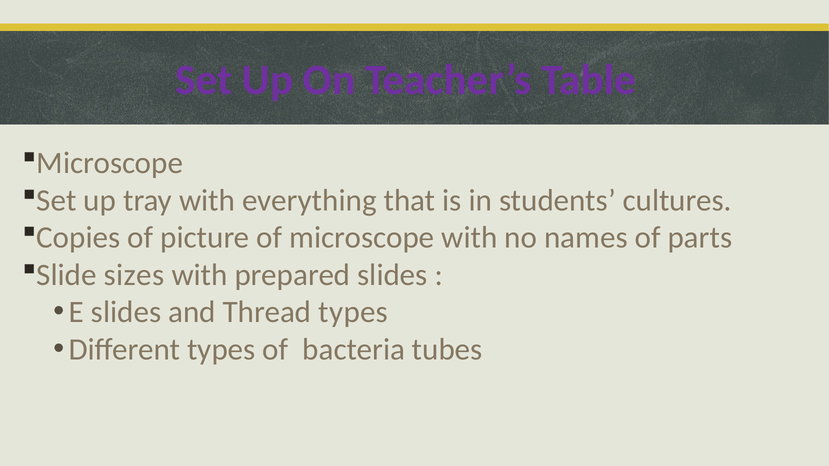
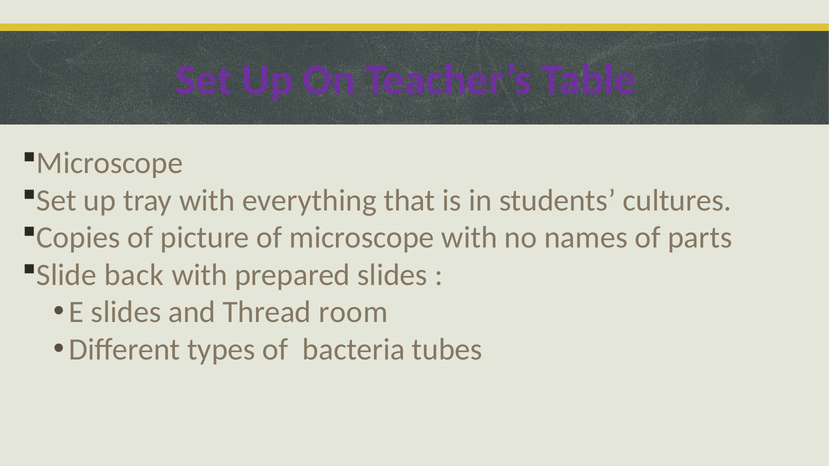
sizes: sizes -> back
Thread types: types -> room
